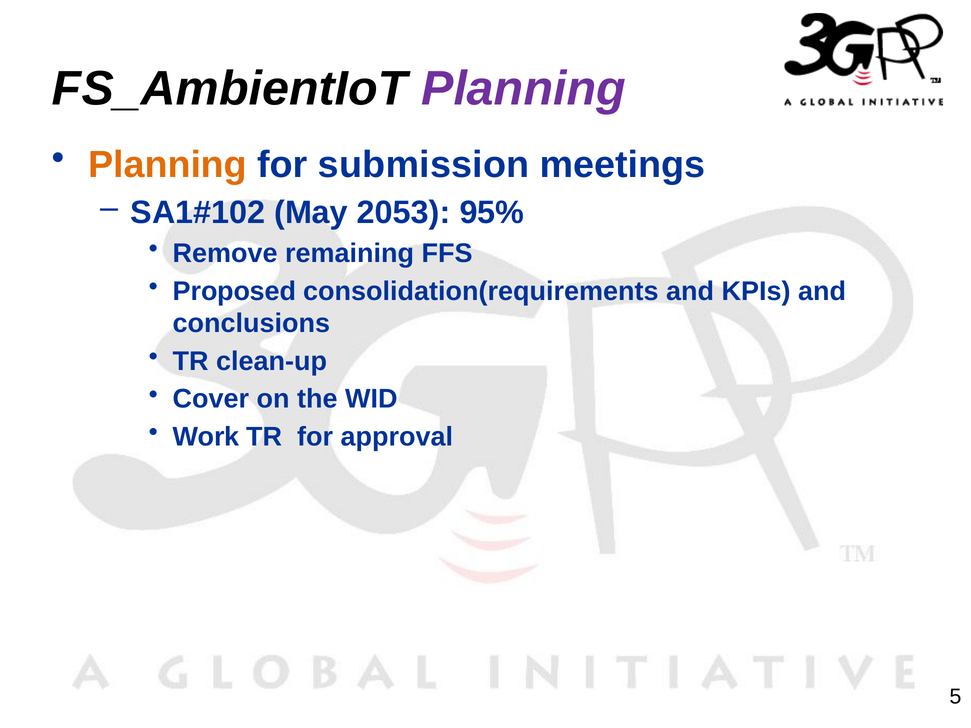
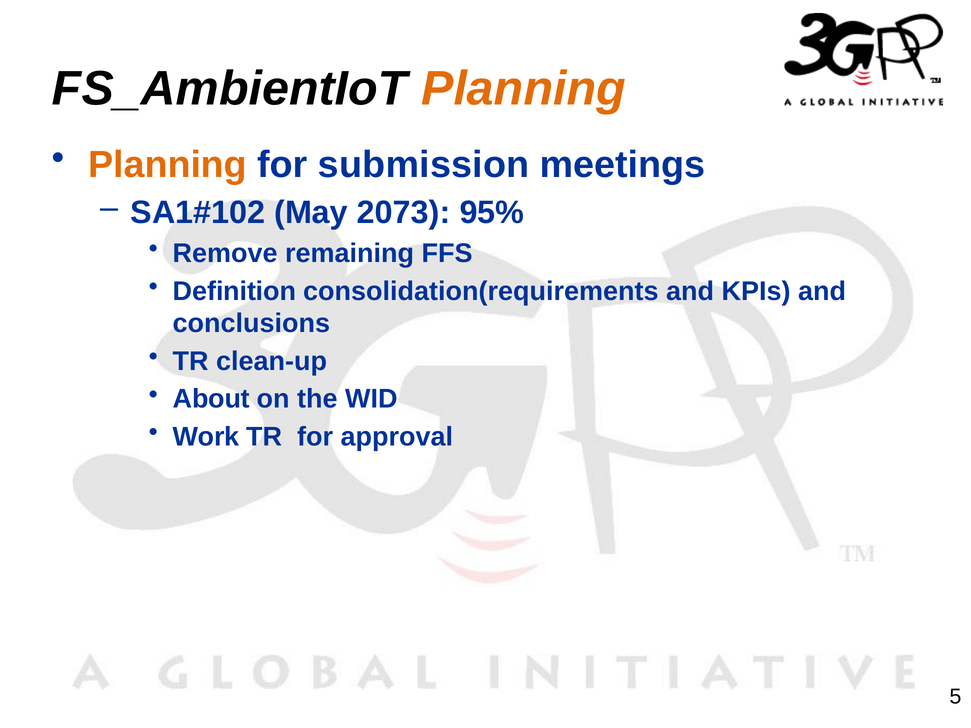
Planning at (524, 89) colour: purple -> orange
2053: 2053 -> 2073
Proposed: Proposed -> Definition
Cover: Cover -> About
